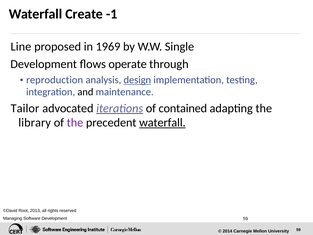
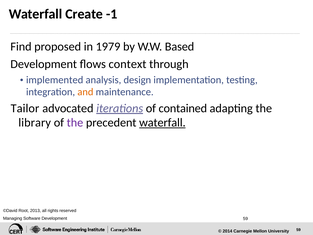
Line: Line -> Find
1969: 1969 -> 1979
Single: Single -> Based
operate: operate -> context
reproduction: reproduction -> implemented
design underline: present -> none
and colour: black -> orange
